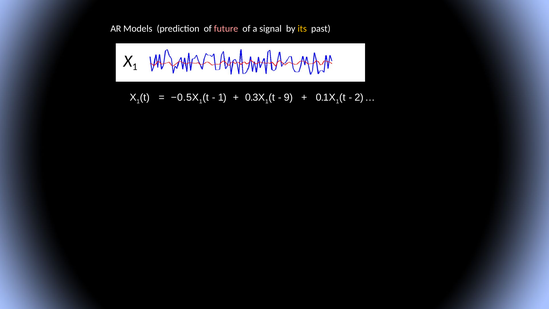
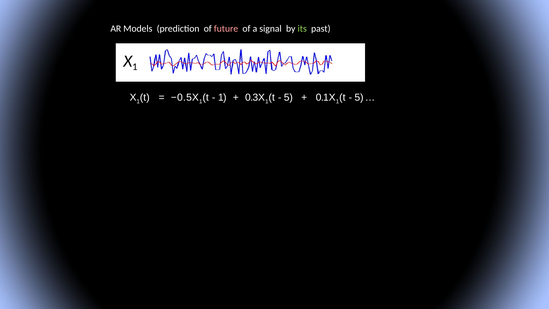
its colour: yellow -> light green
9 at (288, 98): 9 -> 5
2 at (359, 98): 2 -> 5
